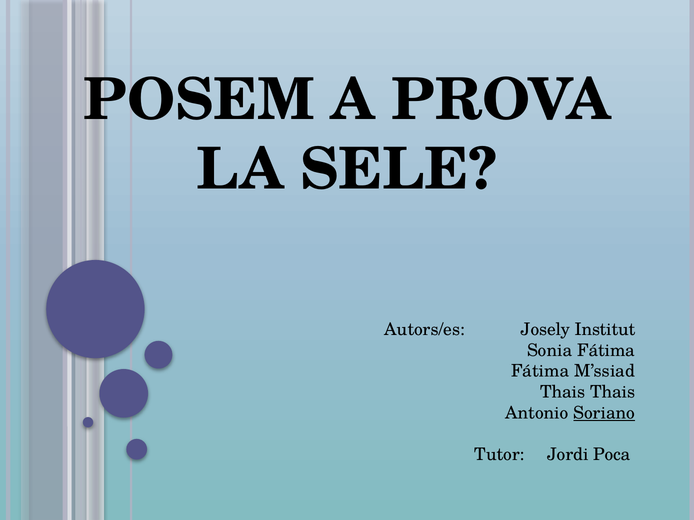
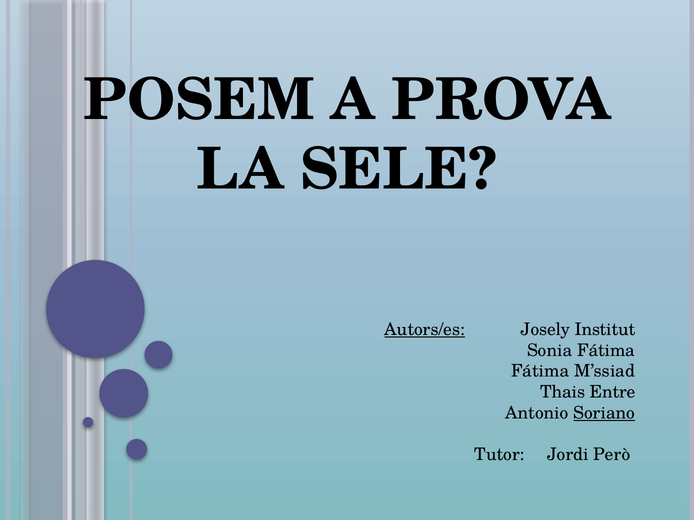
Autors/es underline: none -> present
Thais Thais: Thais -> Entre
Poca: Poca -> Però
